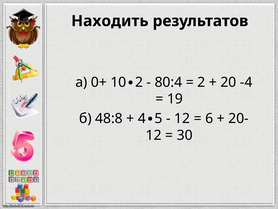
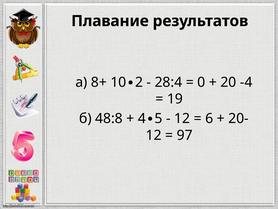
Находить: Находить -> Плавание
0+: 0+ -> 8+
80:4: 80:4 -> 28:4
2 at (201, 82): 2 -> 0
30: 30 -> 97
